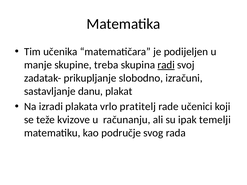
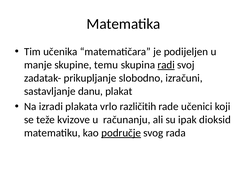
treba: treba -> temu
pratitelj: pratitelj -> različitih
temelji: temelji -> dioksid
područje underline: none -> present
